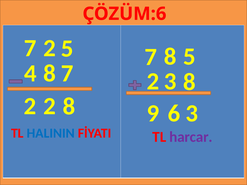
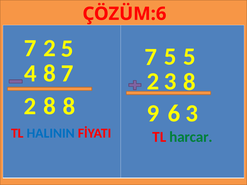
8 at (170, 57): 8 -> 5
2 2: 2 -> 8
harcar colour: purple -> green
